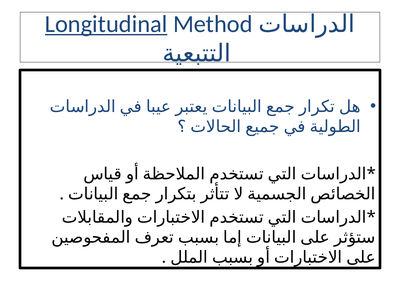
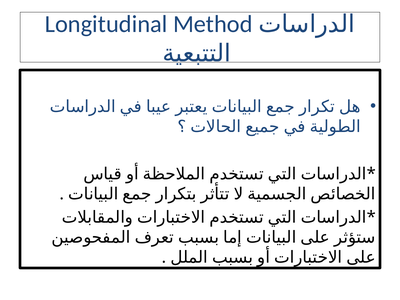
Longitudinal underline: present -> none
